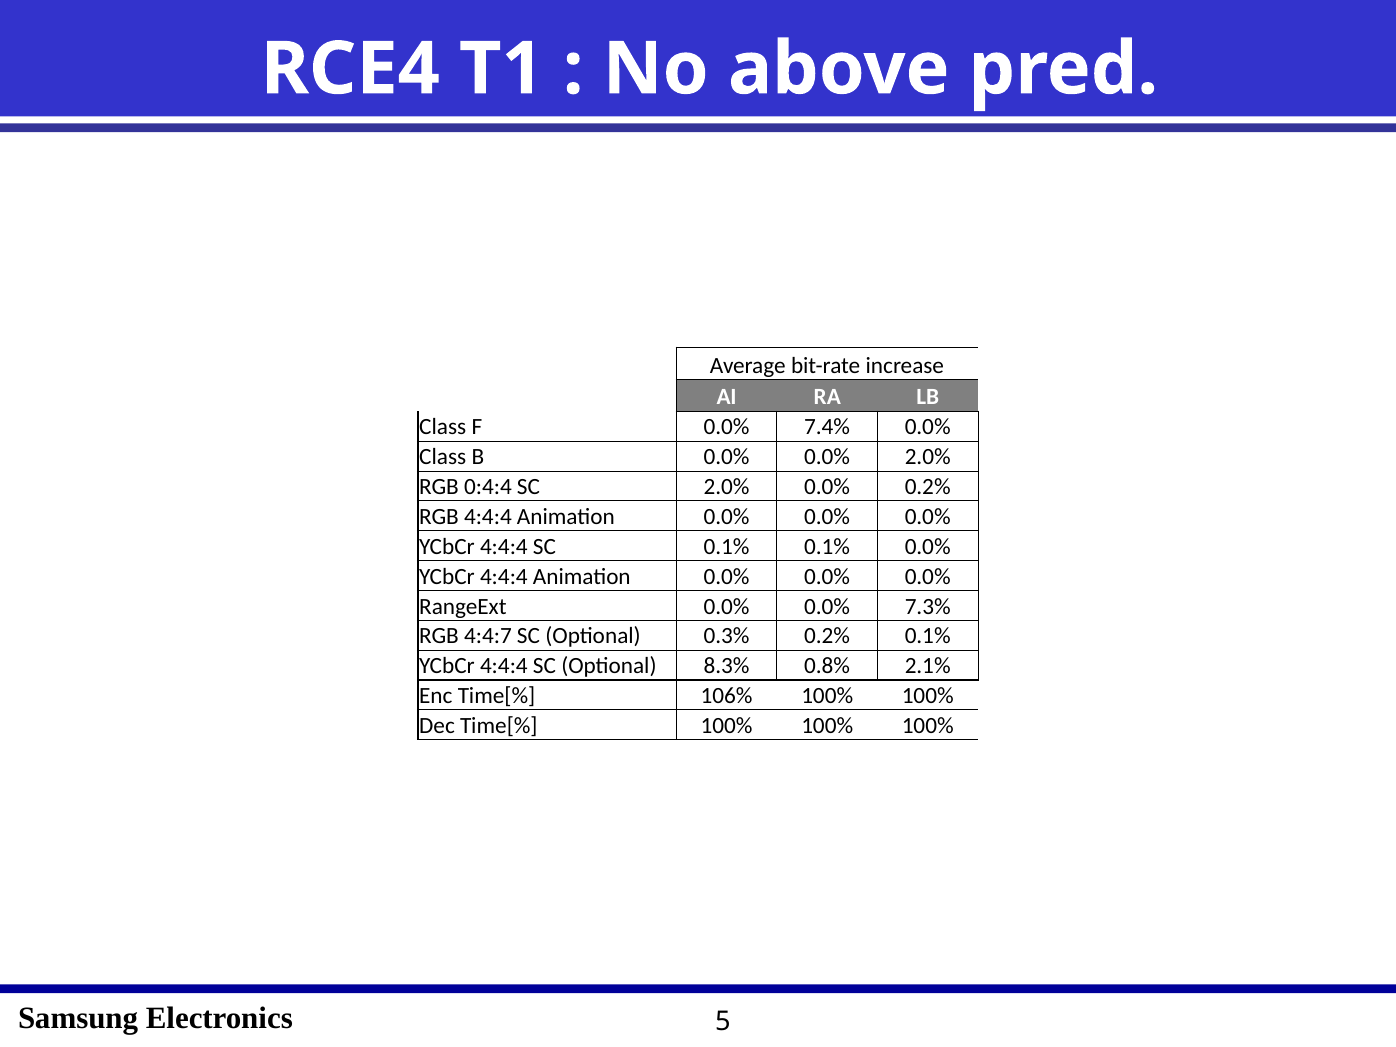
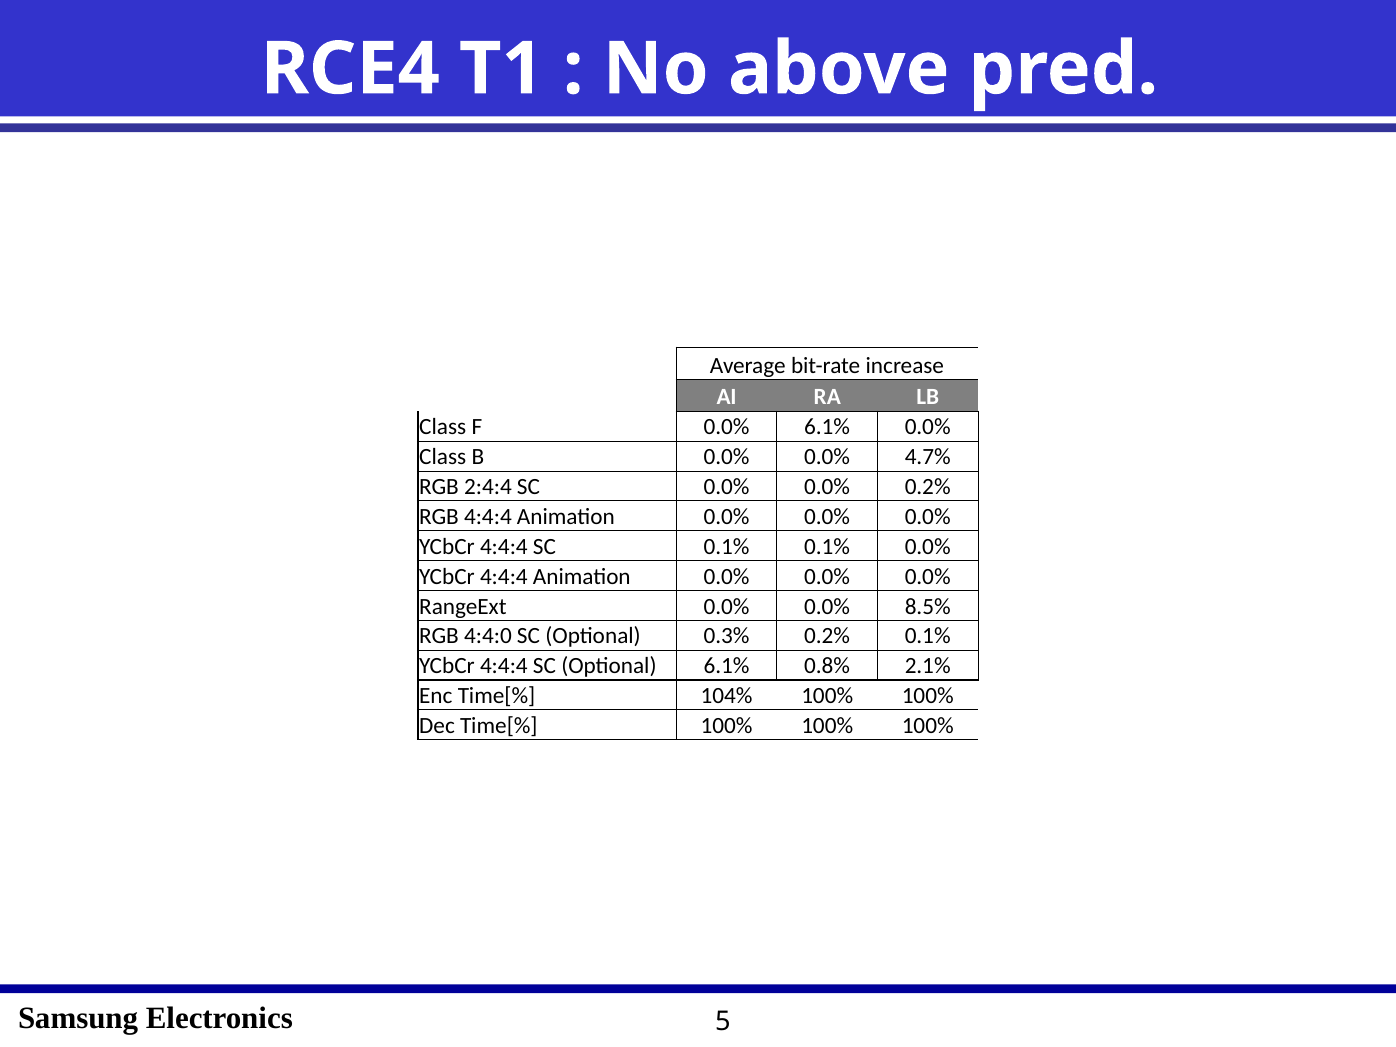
0.0% 7.4%: 7.4% -> 6.1%
0.0% 2.0%: 2.0% -> 4.7%
0:4:4: 0:4:4 -> 2:4:4
SC 2.0%: 2.0% -> 0.0%
7.3%: 7.3% -> 8.5%
4:4:7: 4:4:7 -> 4:4:0
Optional 8.3%: 8.3% -> 6.1%
106%: 106% -> 104%
